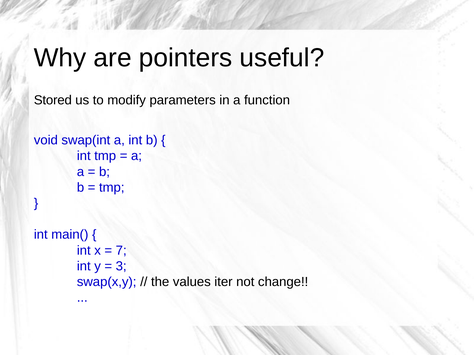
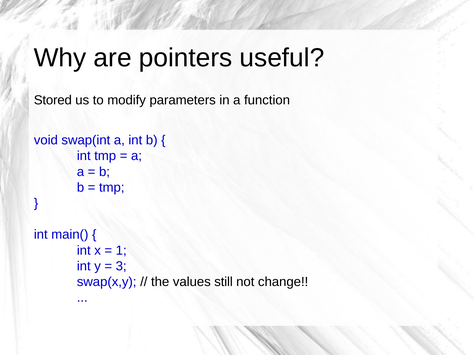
7: 7 -> 1
iter: iter -> still
